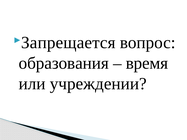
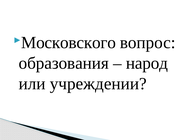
Запрещается: Запрещается -> Московского
время: время -> народ
